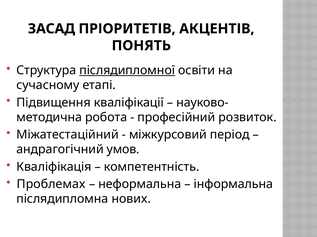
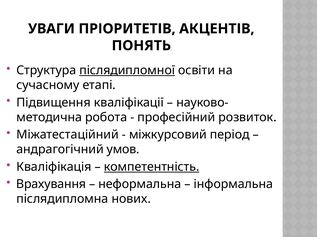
ЗАСАД: ЗАСАД -> УВАГИ
компетентність underline: none -> present
Проблемах: Проблемах -> Врахування
